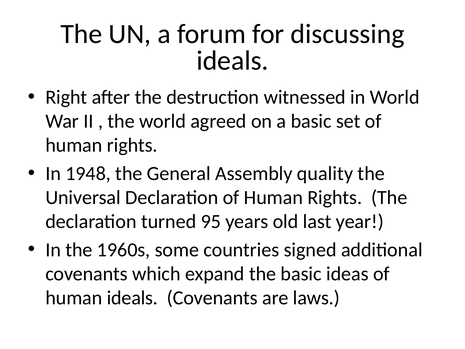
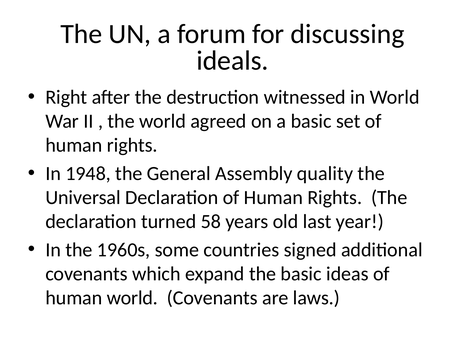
95: 95 -> 58
human ideals: ideals -> world
